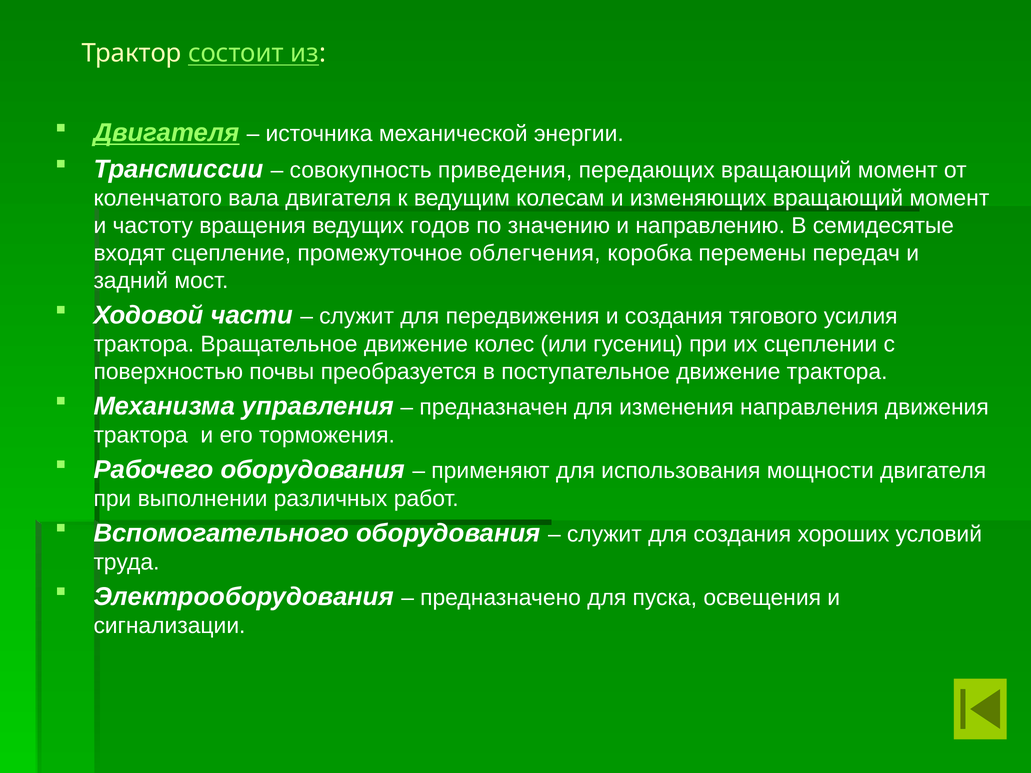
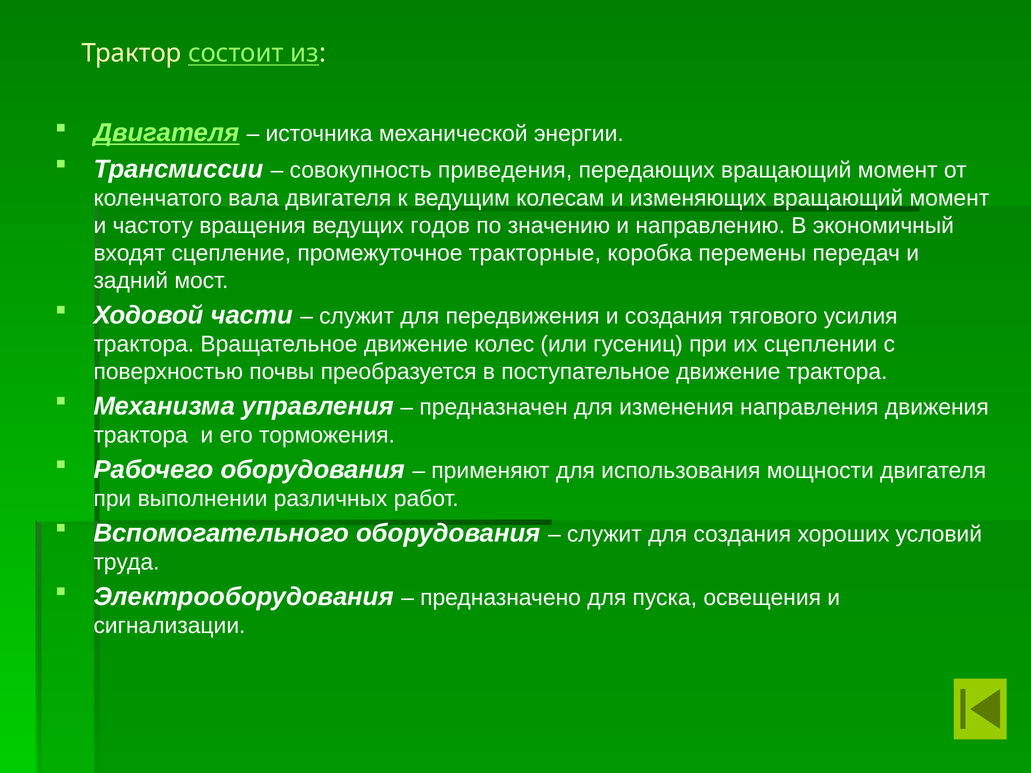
семидесятые: семидесятые -> экономичный
облегчения: облегчения -> тракторные
